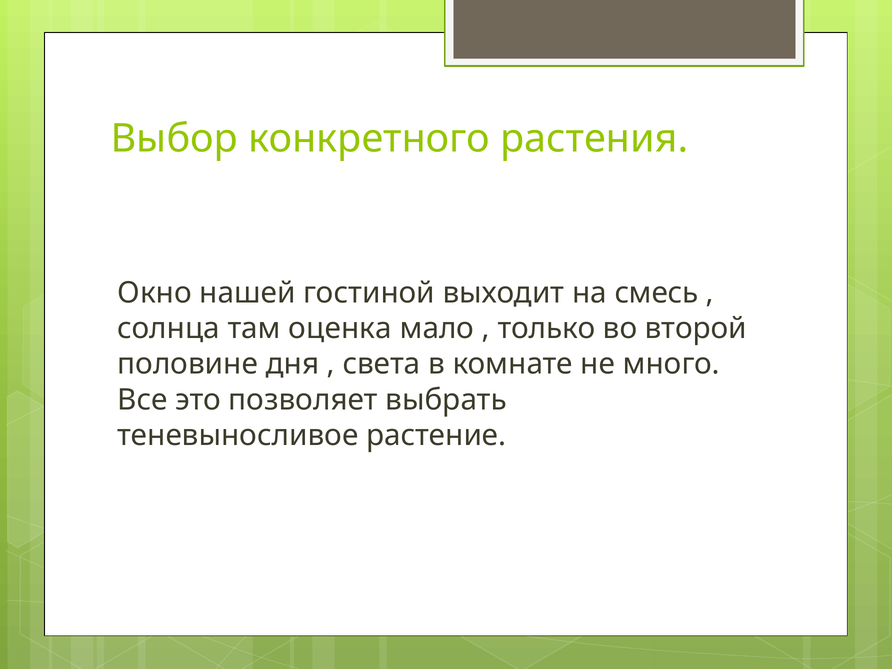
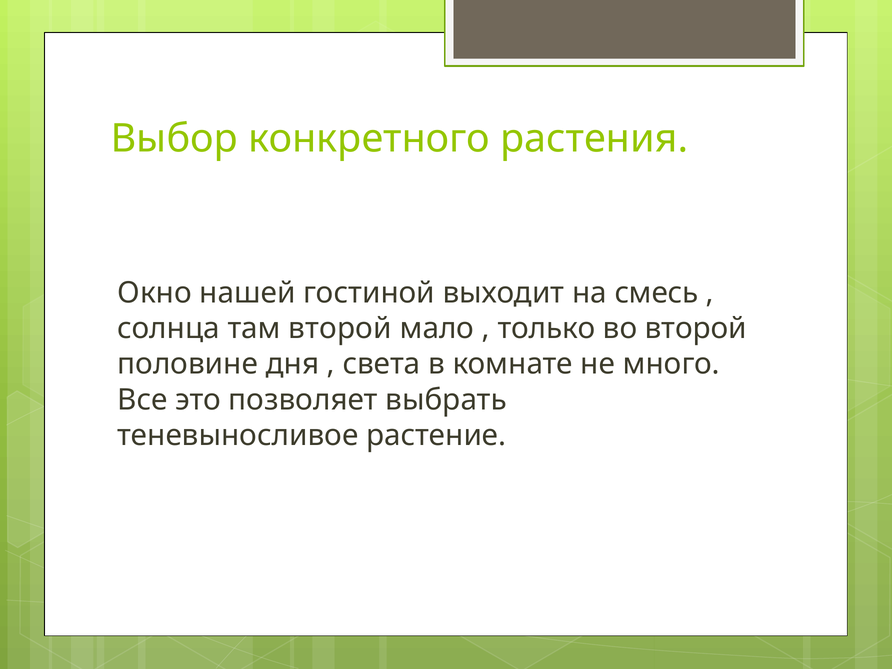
там оценка: оценка -> второй
